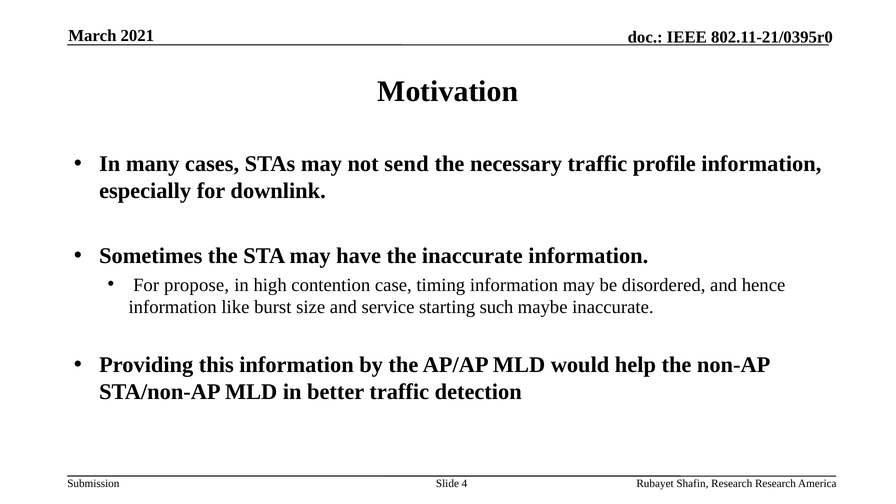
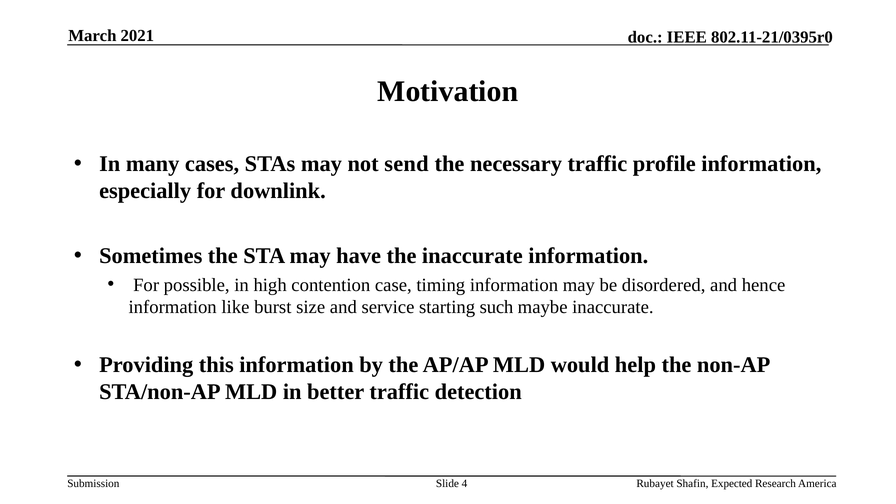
propose: propose -> possible
Shafin Research: Research -> Expected
